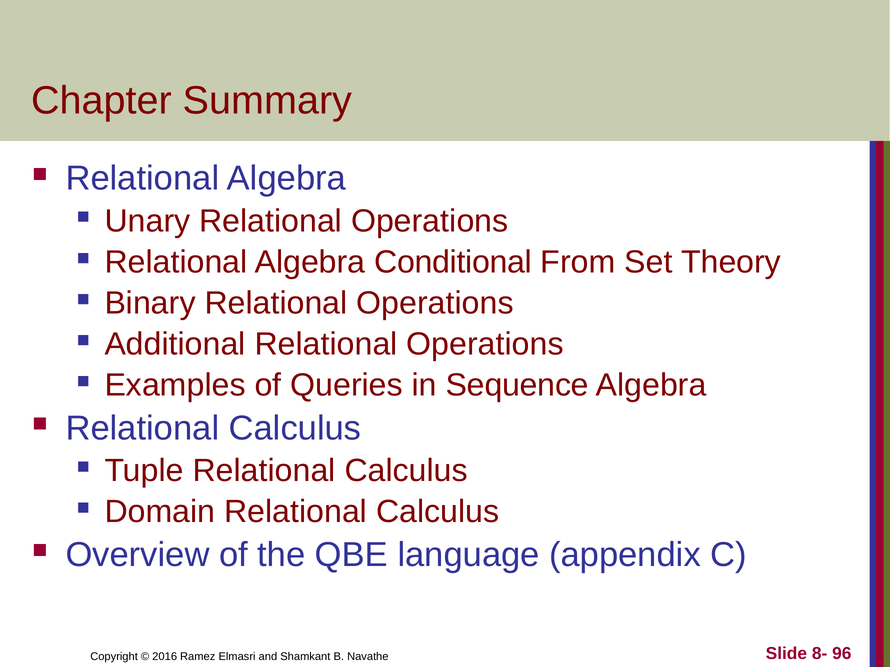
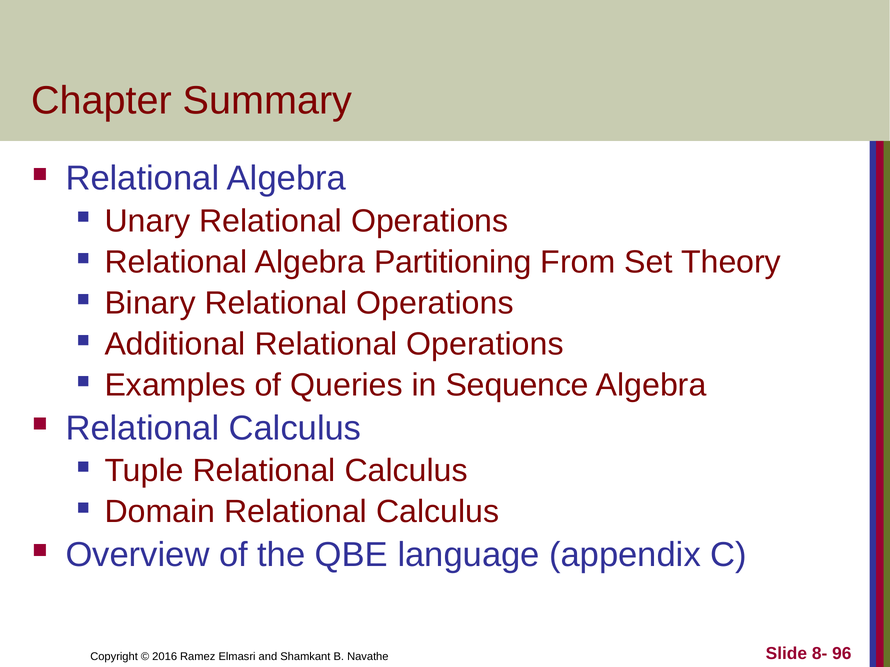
Conditional: Conditional -> Partitioning
